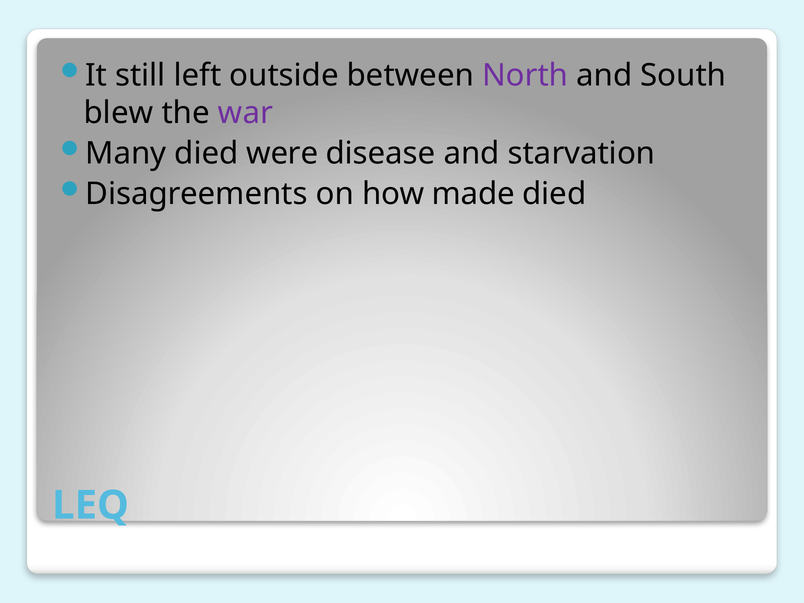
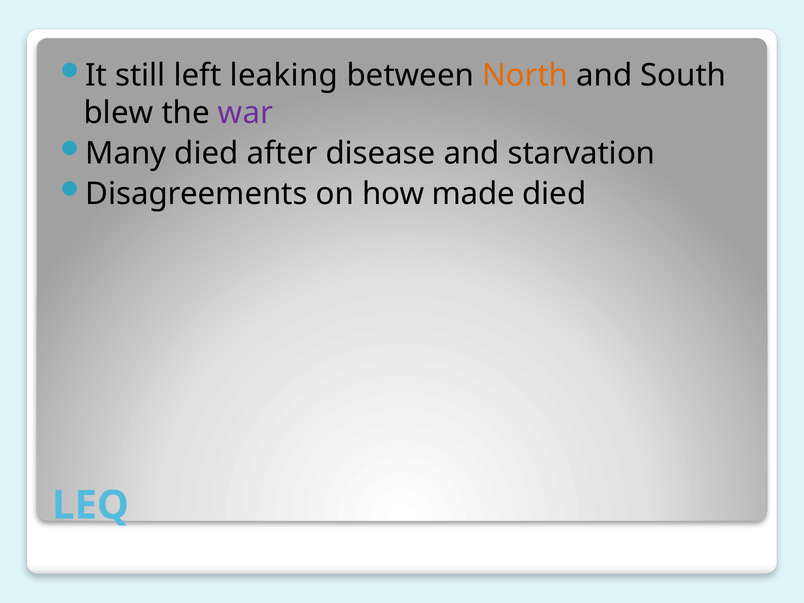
outside: outside -> leaking
North colour: purple -> orange
were: were -> after
